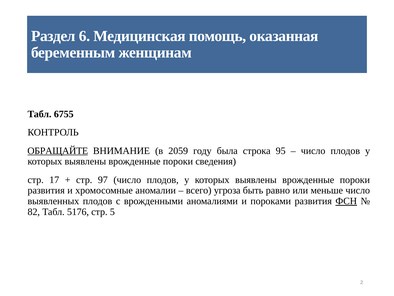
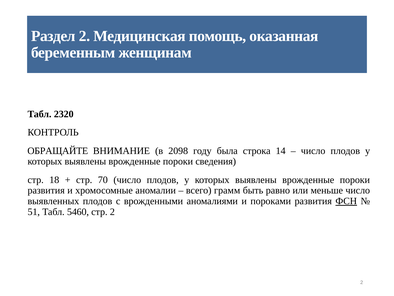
Раздел 6: 6 -> 2
6755: 6755 -> 2320
ОБРАЩАЙТЕ underline: present -> none
2059: 2059 -> 2098
95: 95 -> 14
17: 17 -> 18
97: 97 -> 70
угроза: угроза -> грамм
82: 82 -> 51
5176: 5176 -> 5460
стр 5: 5 -> 2
